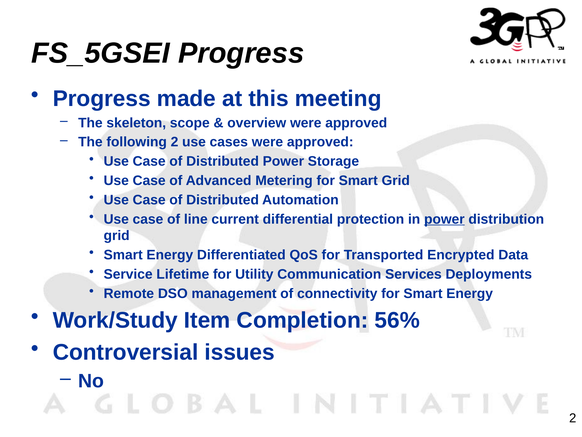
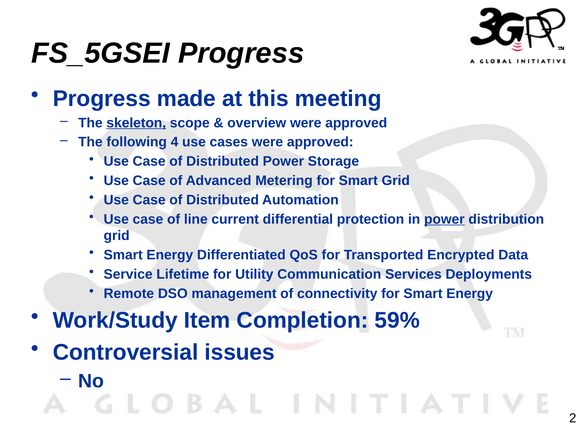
skeleton underline: none -> present
following 2: 2 -> 4
56%: 56% -> 59%
